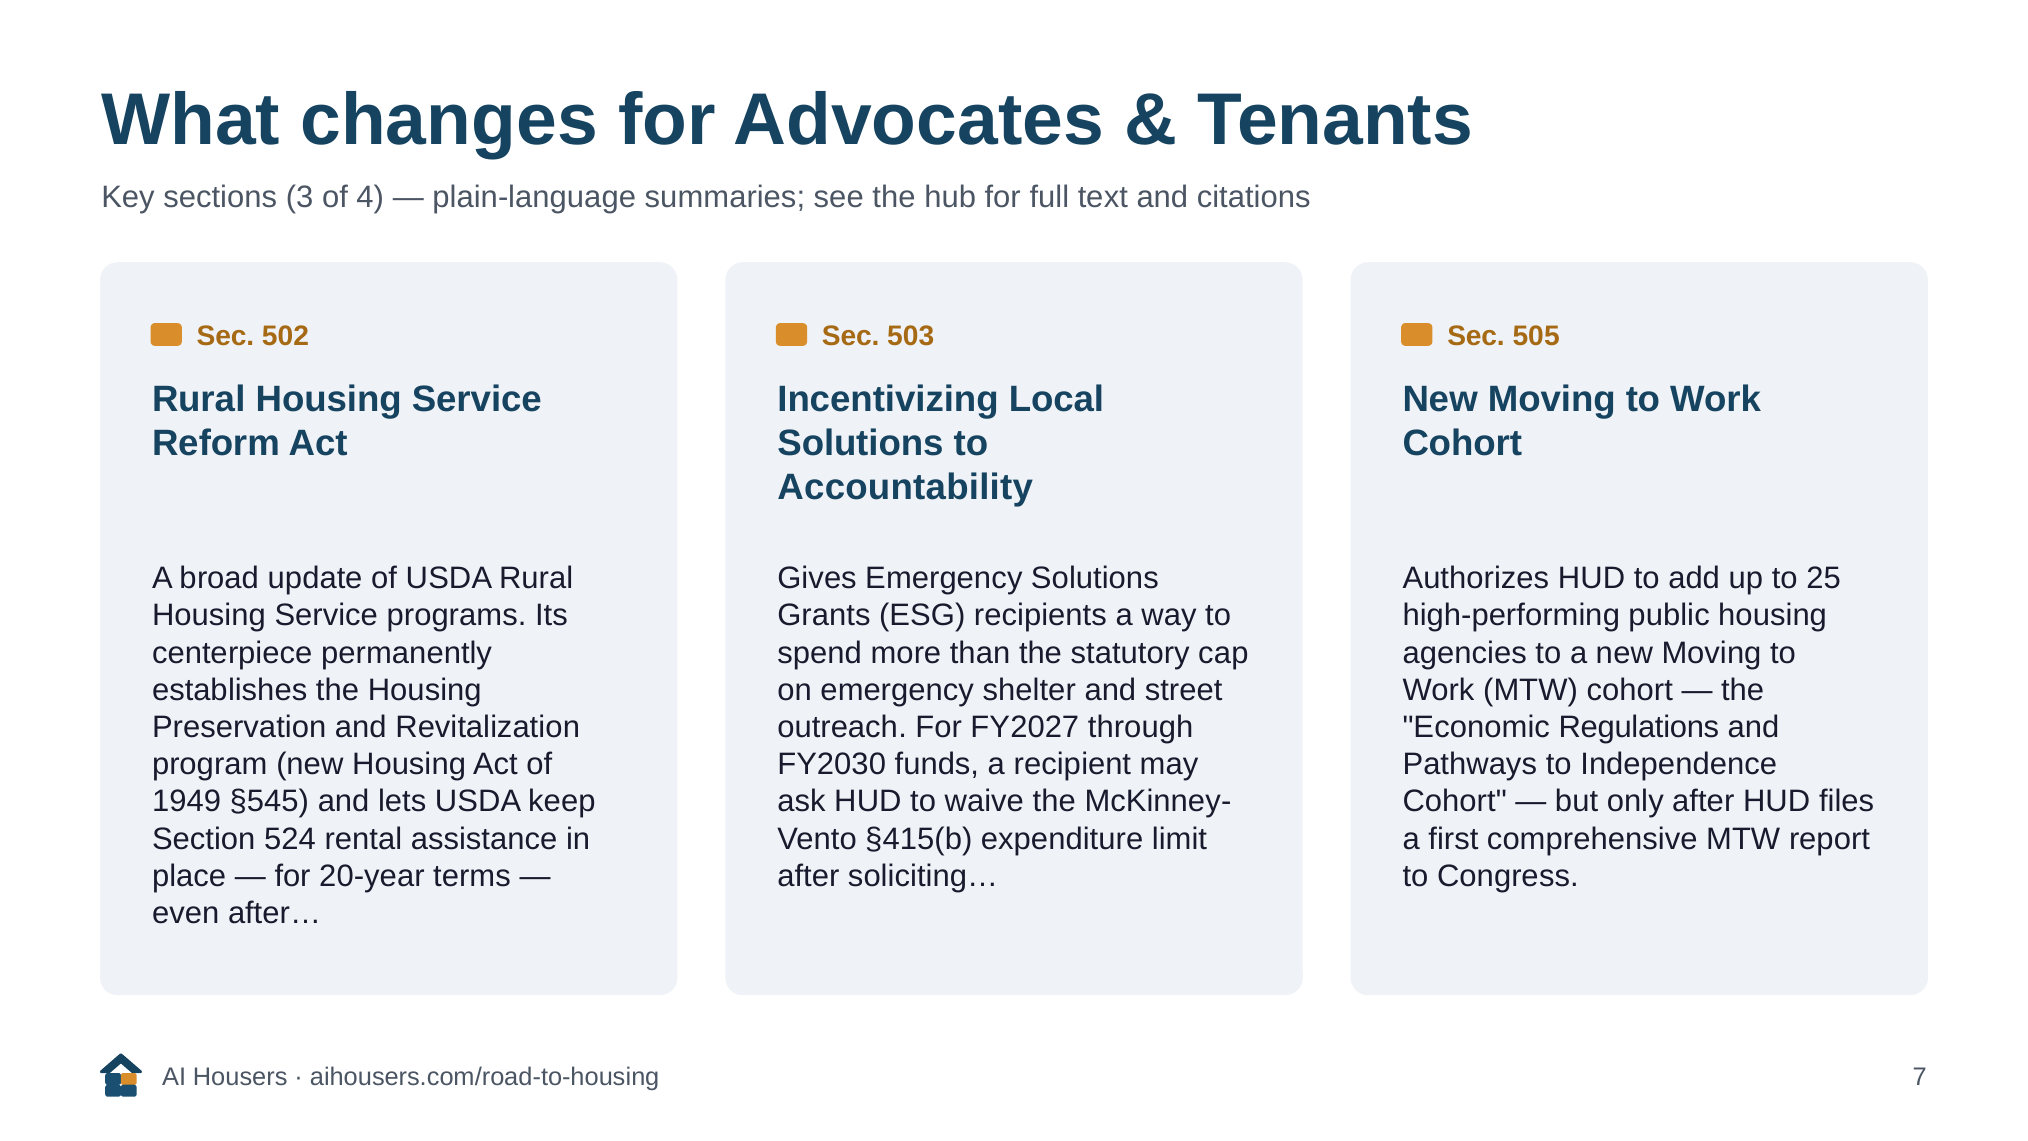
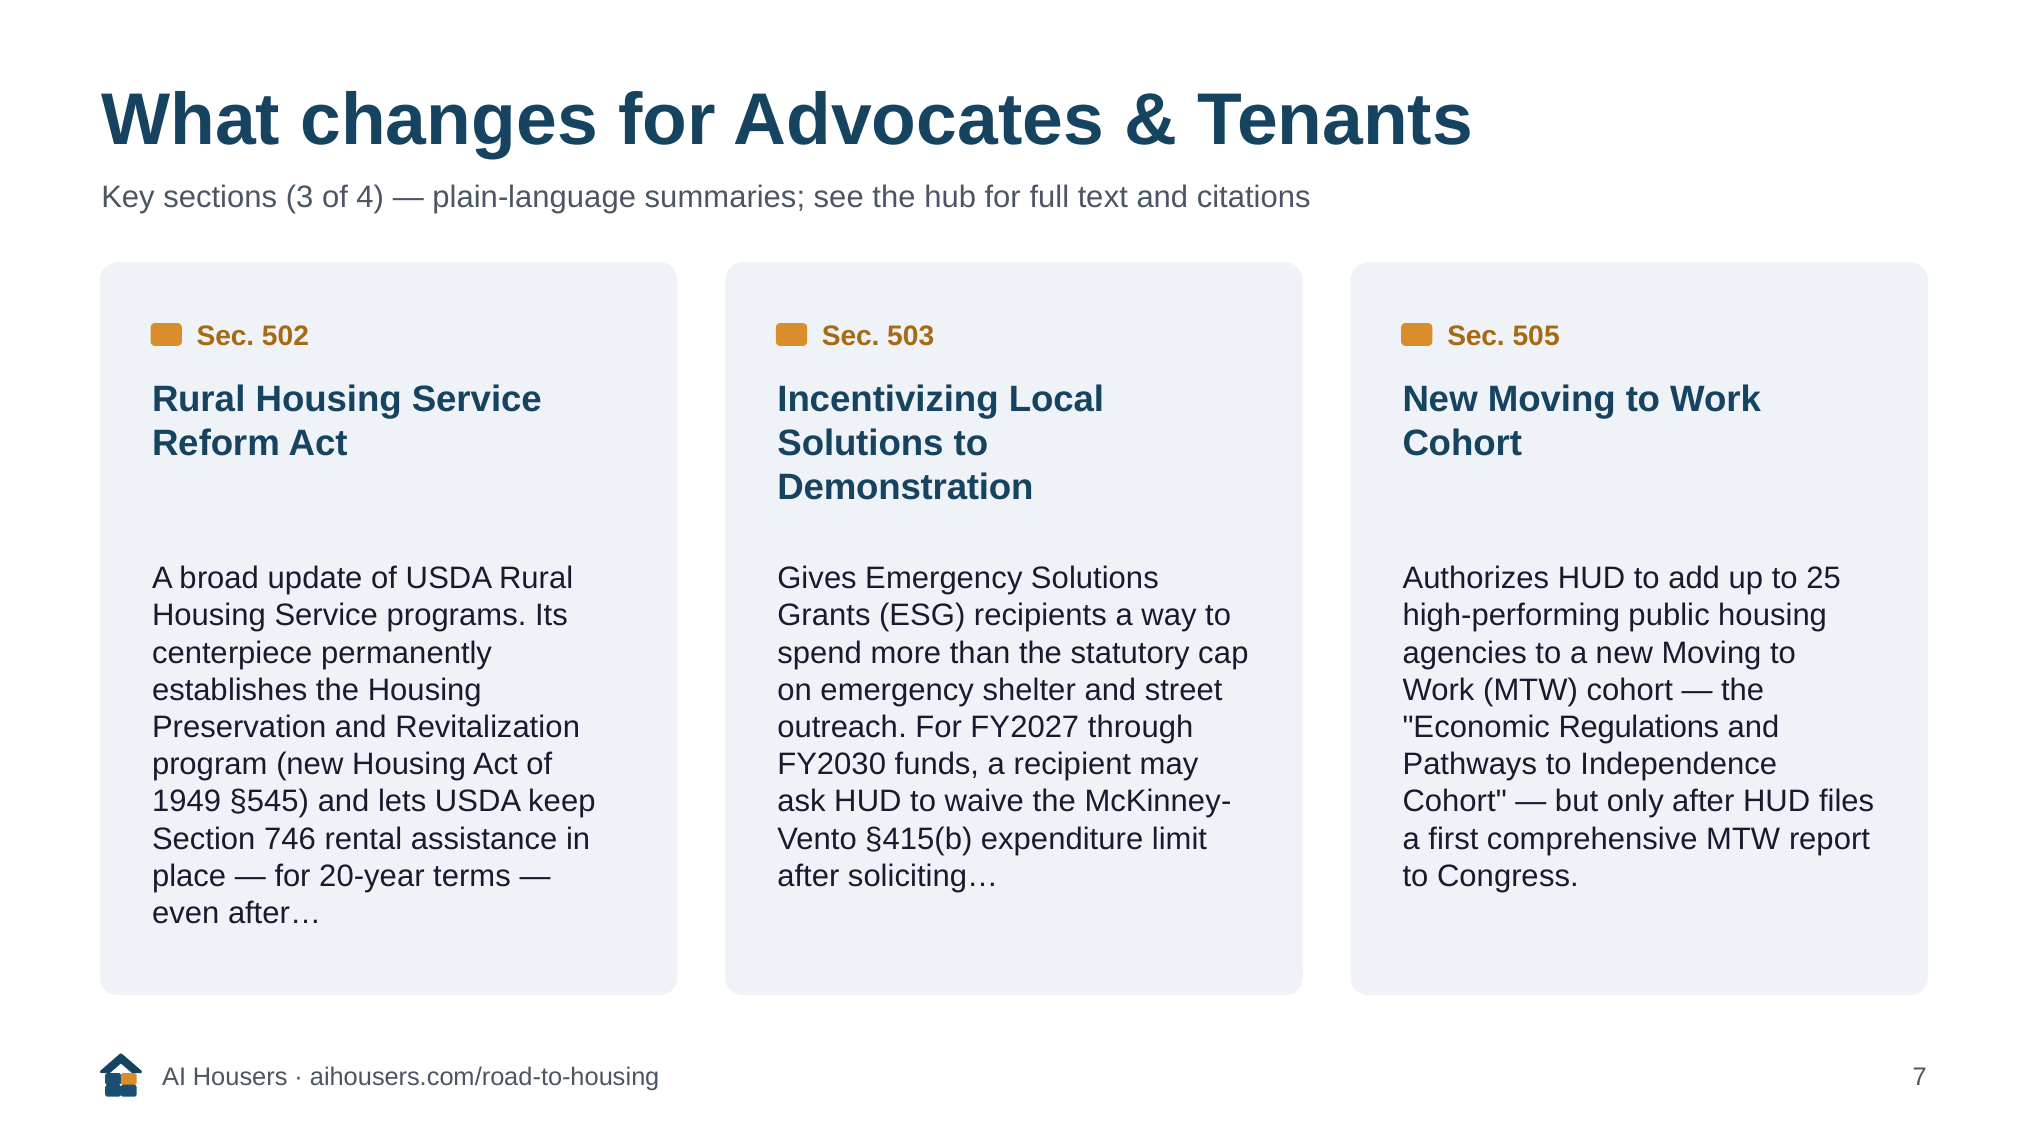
Accountability: Accountability -> Demonstration
524: 524 -> 746
